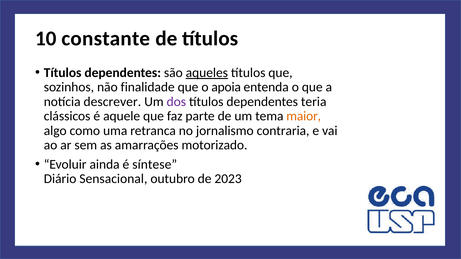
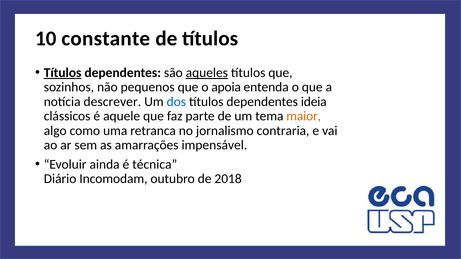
Títulos at (63, 73) underline: none -> present
finalidade: finalidade -> pequenos
dos colour: purple -> blue
teria: teria -> ideia
motorizado: motorizado -> impensável
síntese: síntese -> técnica
Sensacional: Sensacional -> Incomodam
2023: 2023 -> 2018
